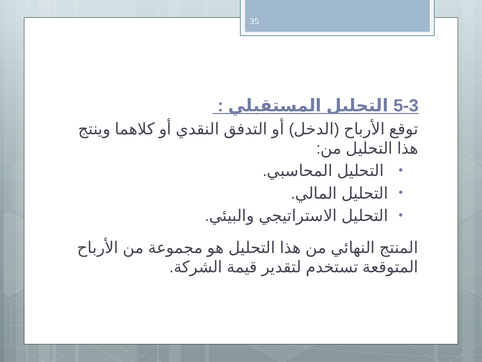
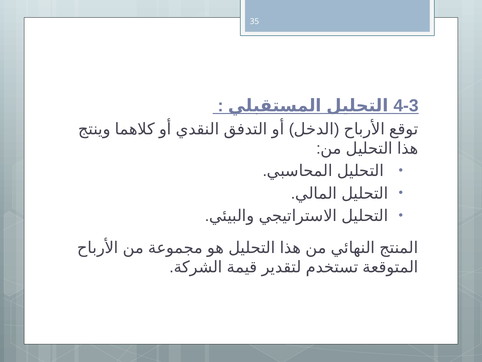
5-3: 5-3 -> 4-3
